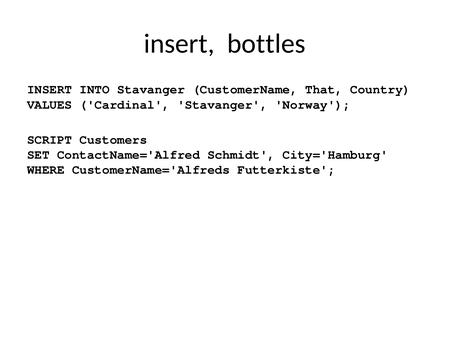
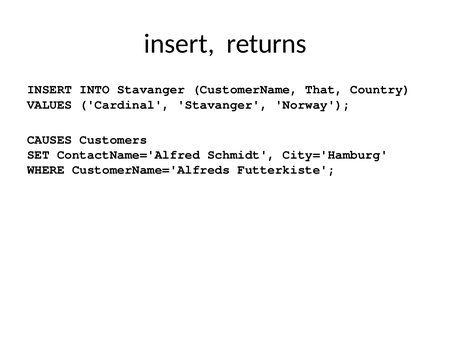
bottles: bottles -> returns
SCRIPT: SCRIPT -> CAUSES
